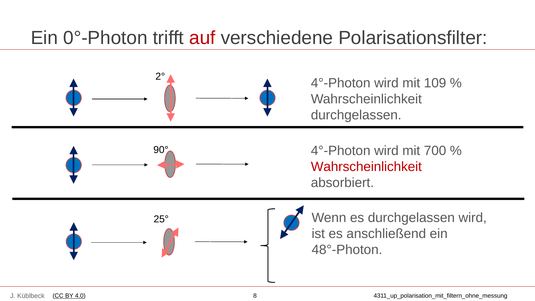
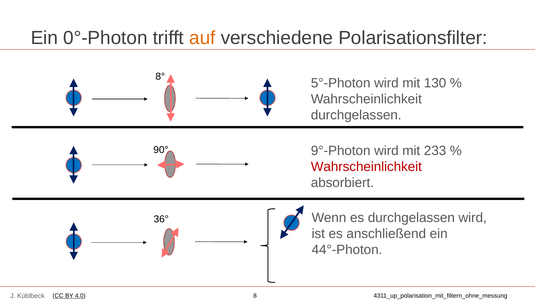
auf colour: red -> orange
2°: 2° -> 8°
4°-Photon at (341, 83): 4°-Photon -> 5°-Photon
109: 109 -> 130
4°-Photon at (341, 151): 4°-Photon -> 9°-Photon
700: 700 -> 233
25°: 25° -> 36°
48°-Photon: 48°-Photon -> 44°-Photon
